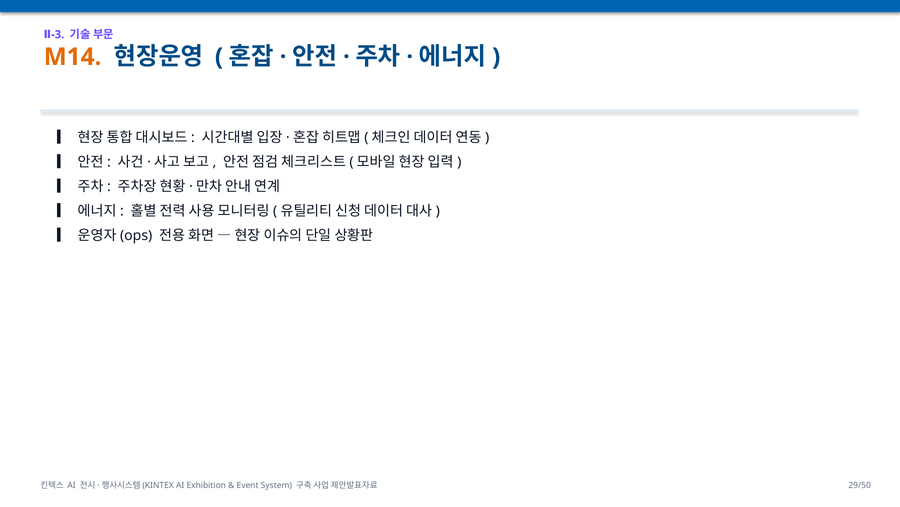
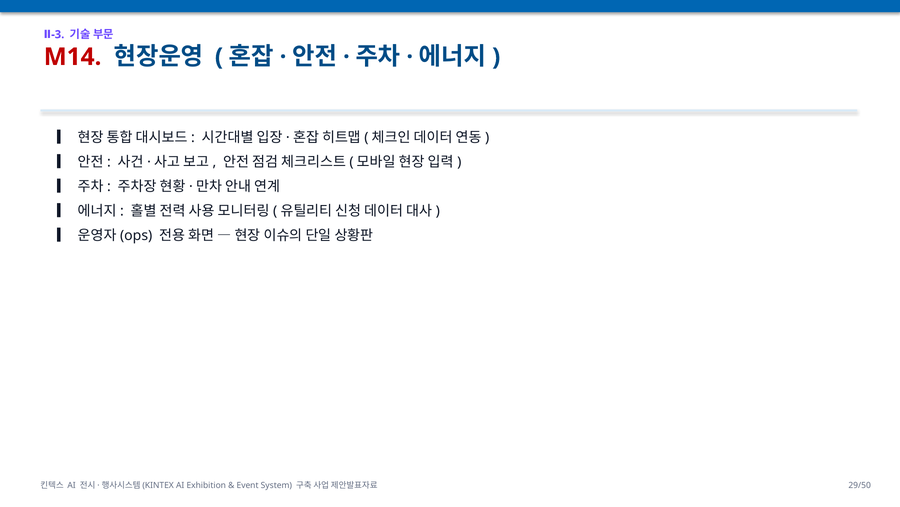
M14 colour: orange -> red
